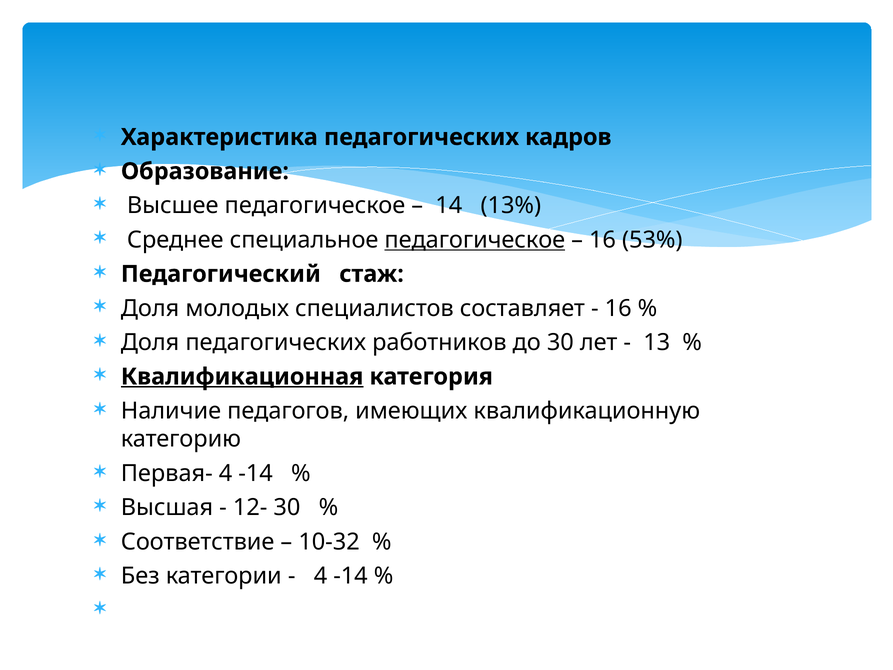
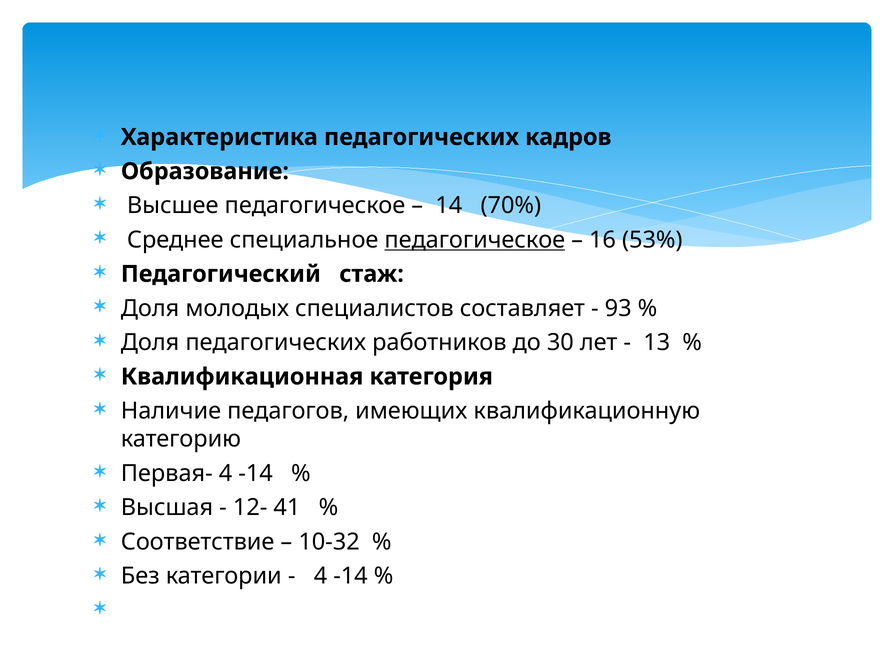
13%: 13% -> 70%
16 at (618, 308): 16 -> 93
Квалификационная underline: present -> none
12- 30: 30 -> 41
